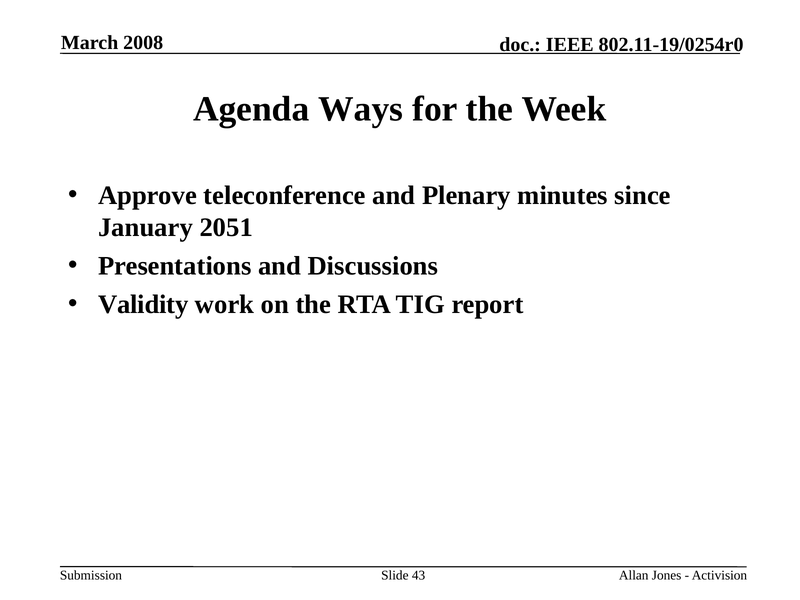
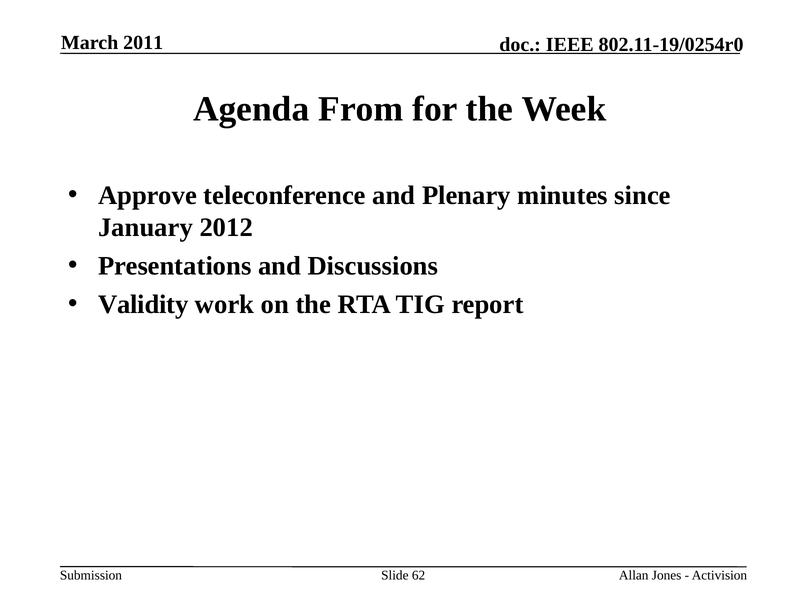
2008: 2008 -> 2011
Ways: Ways -> From
2051: 2051 -> 2012
43: 43 -> 62
